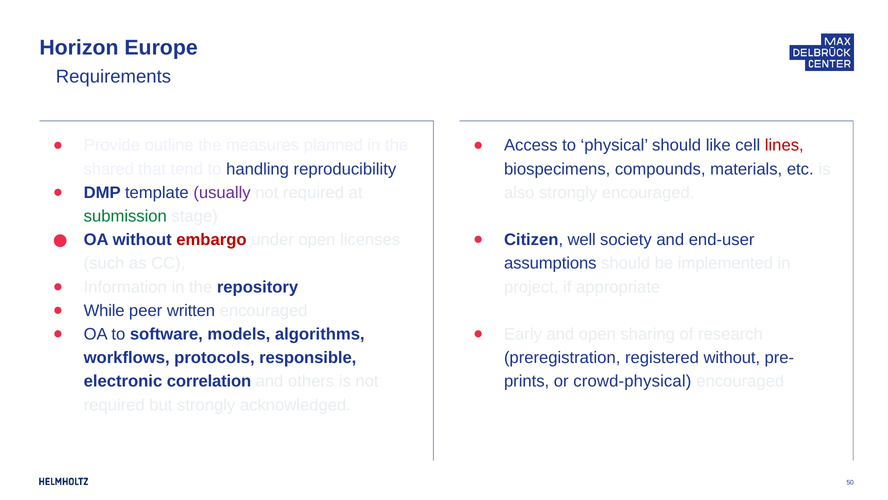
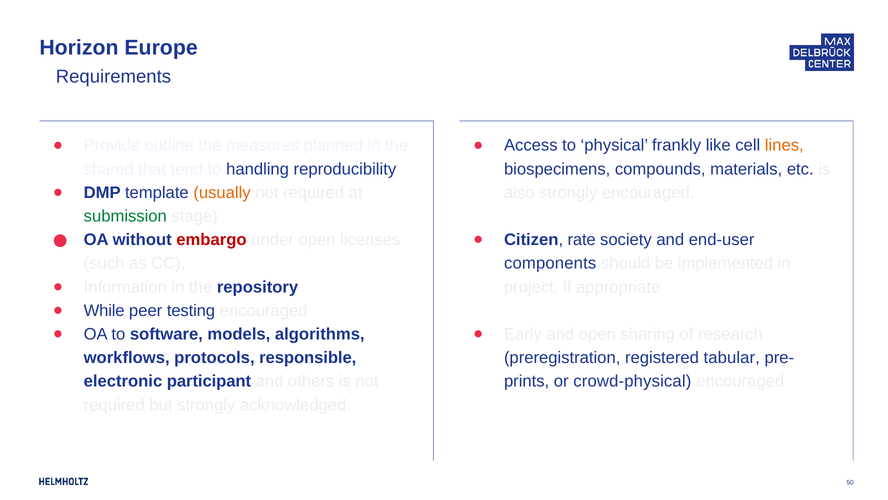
physical should: should -> frankly
lines colour: red -> orange
usually colour: purple -> orange
well: well -> rate
assumptions: assumptions -> components
written: written -> testing
registered without: without -> tabular
correlation: correlation -> participant
